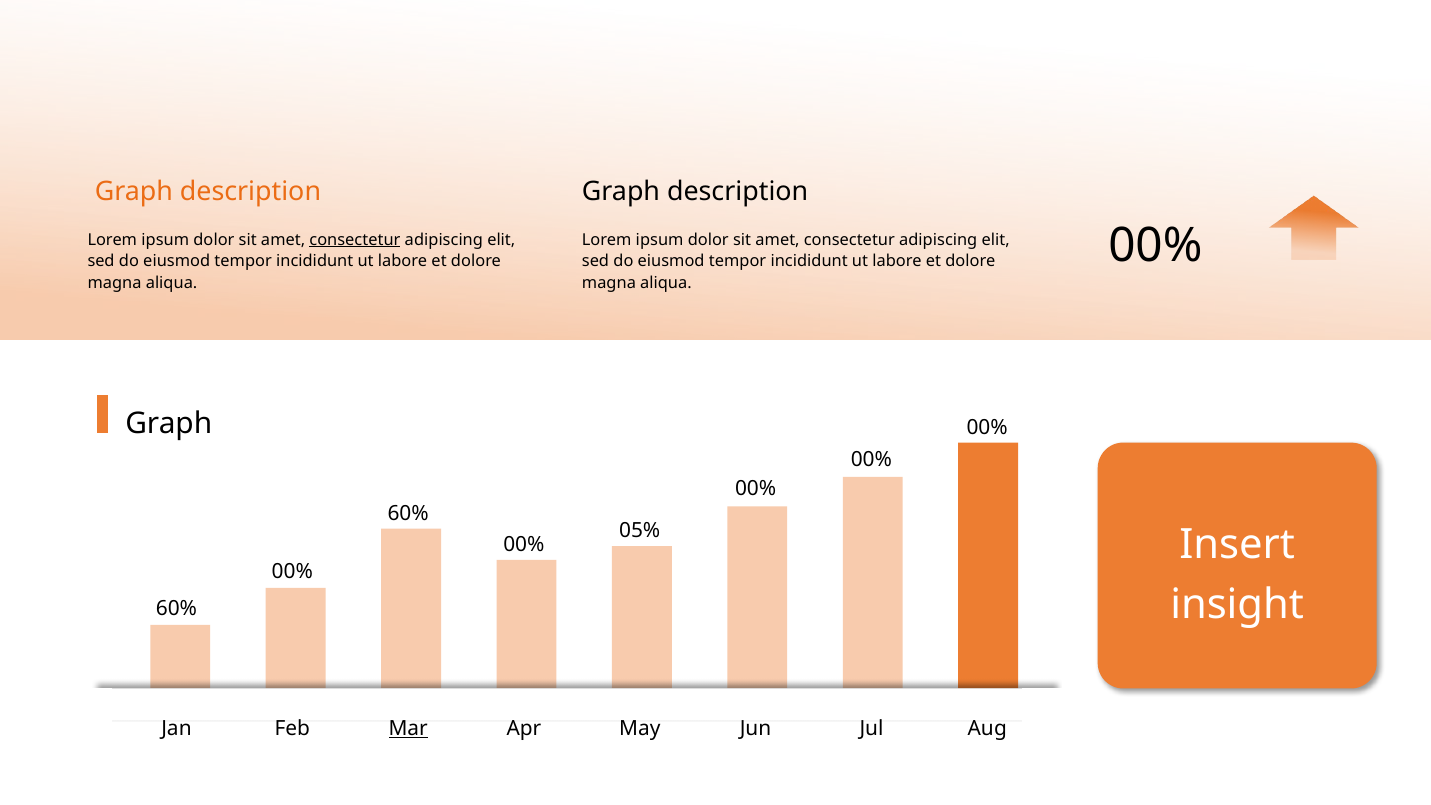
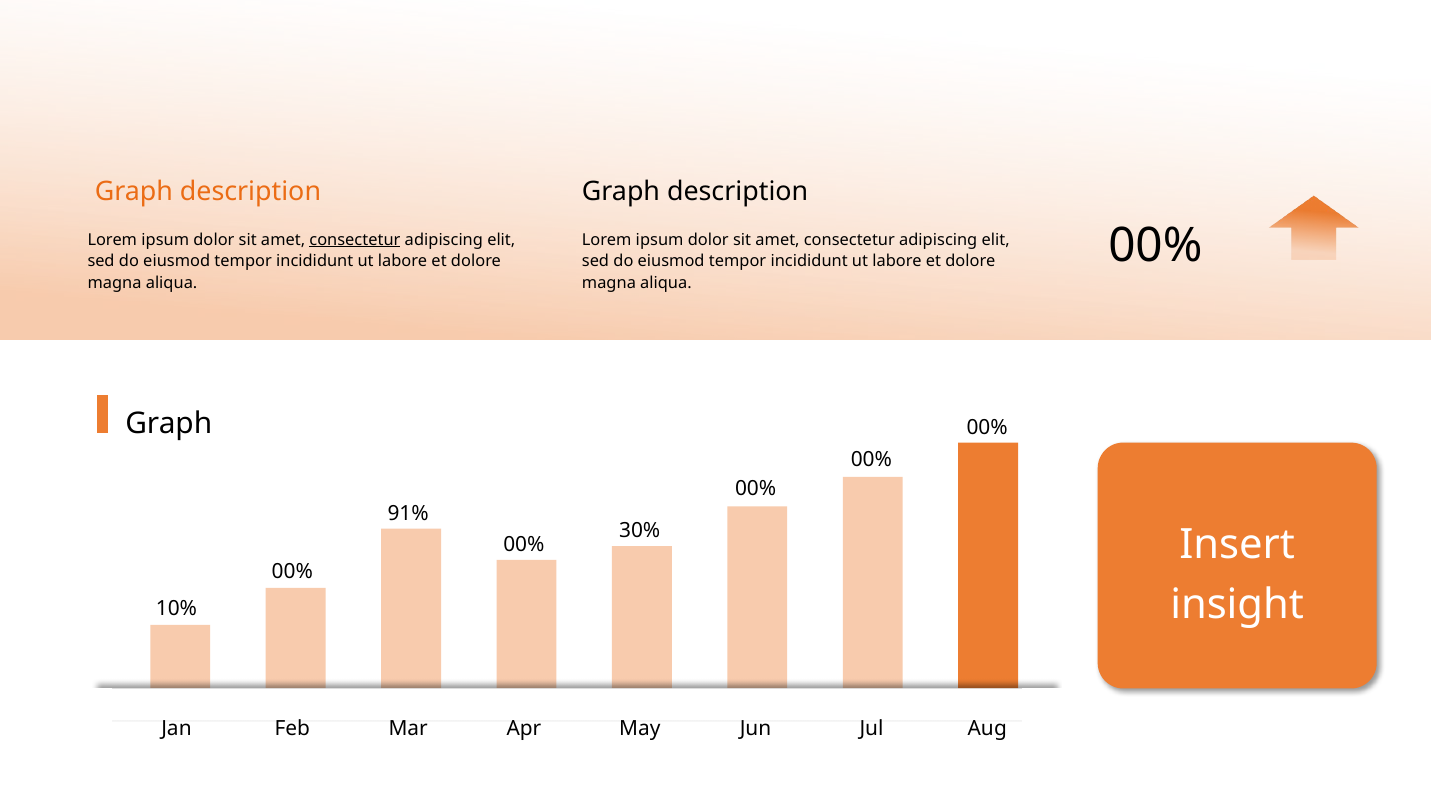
60% at (408, 514): 60% -> 91%
05%: 05% -> 30%
60% at (176, 608): 60% -> 10%
Mar underline: present -> none
